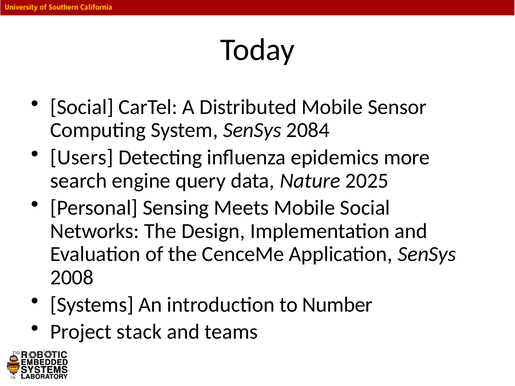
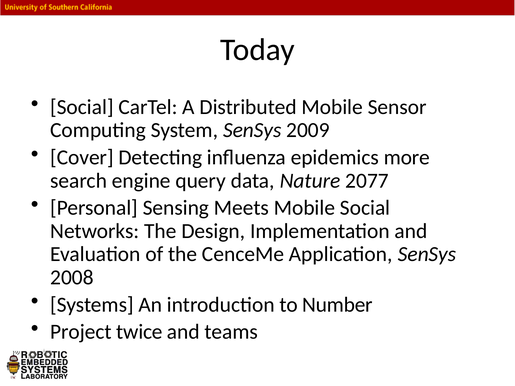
2084: 2084 -> 2009
Users: Users -> Cover
2025: 2025 -> 2077
stack: stack -> twice
